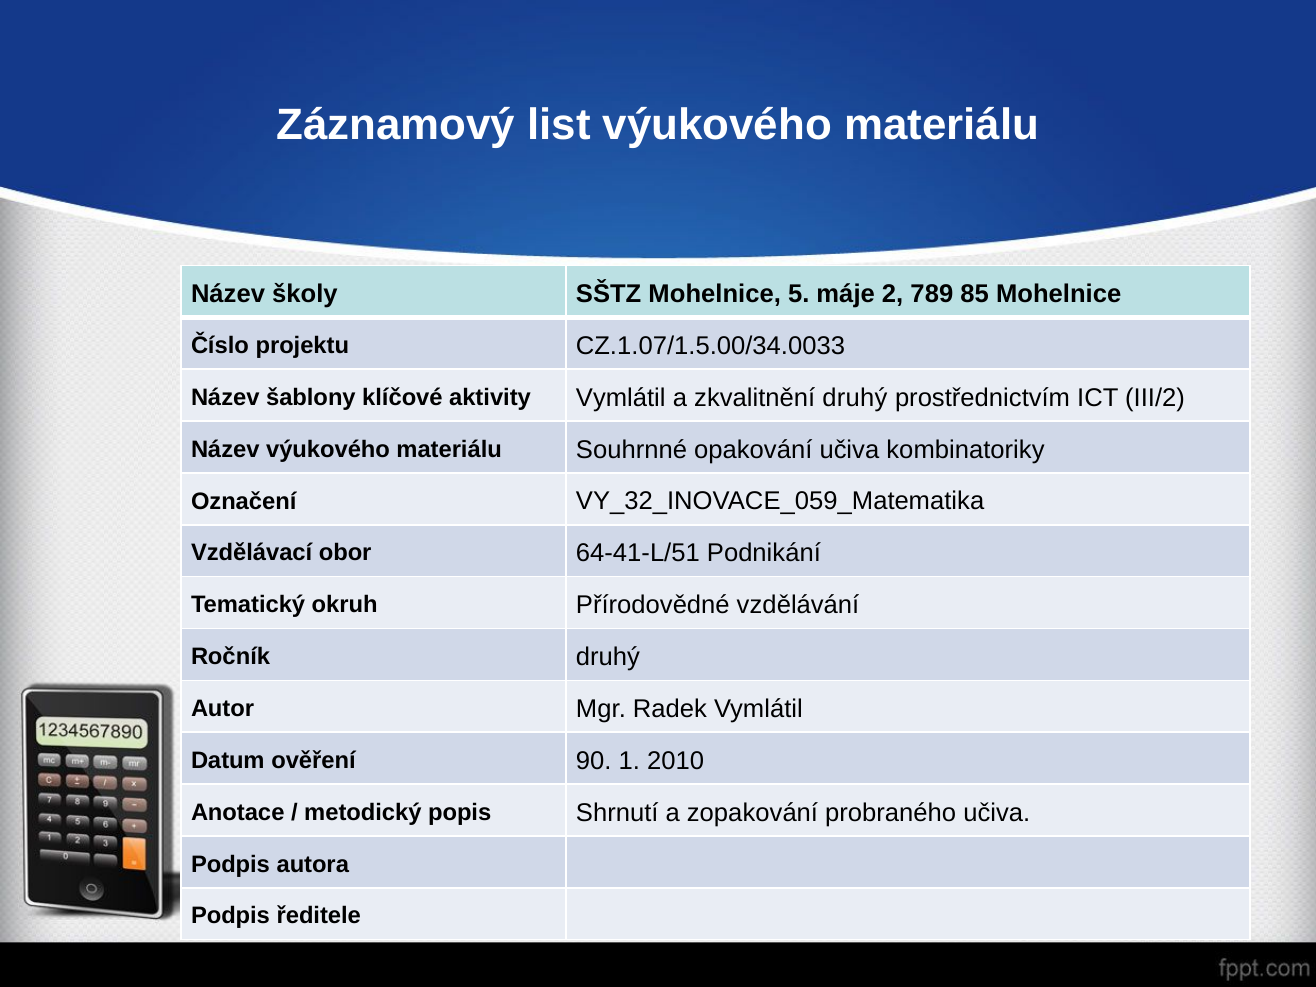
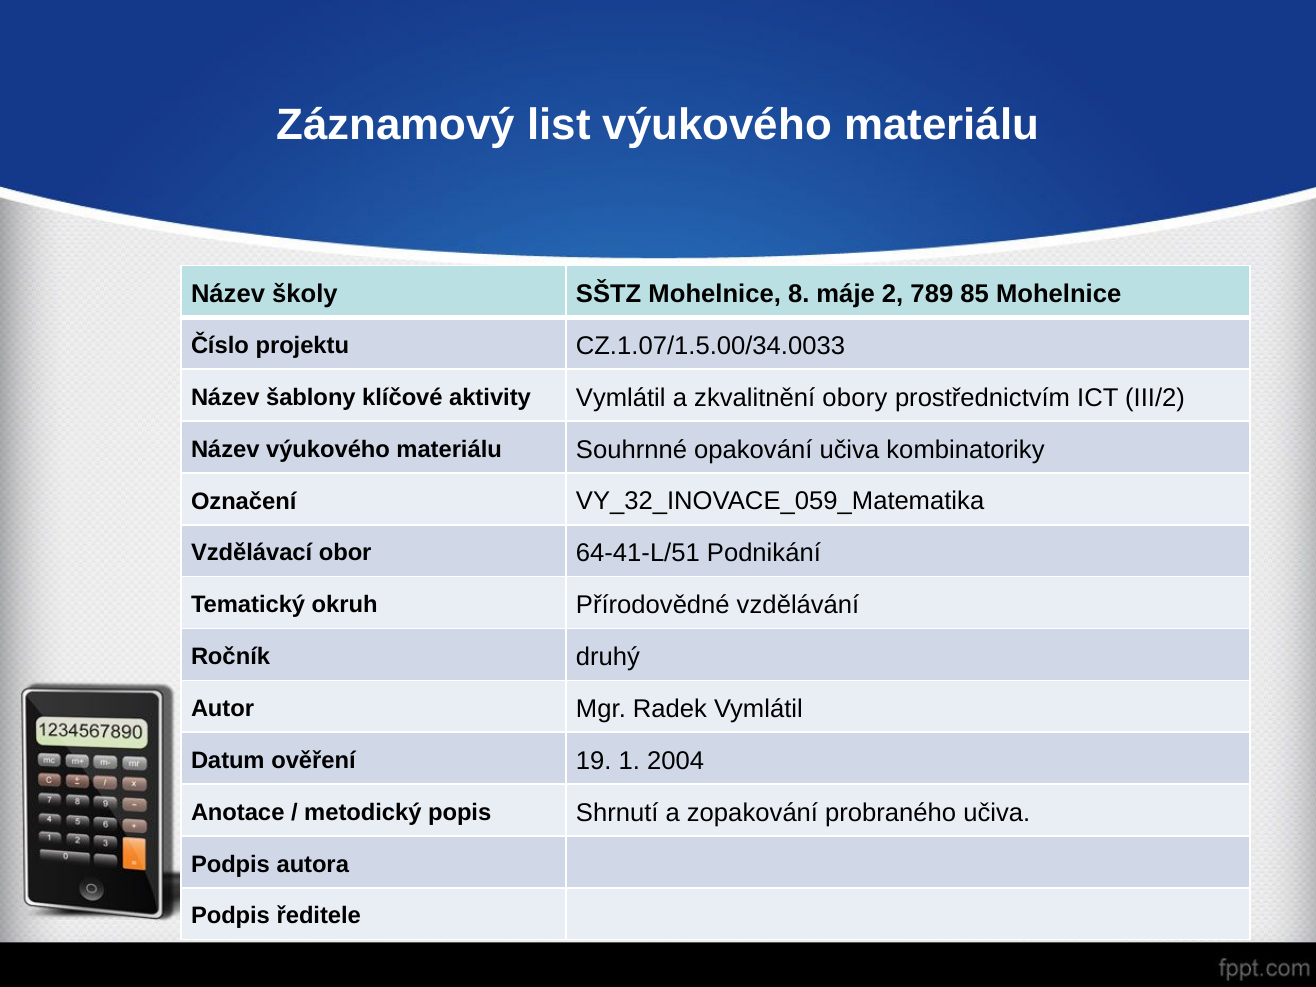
5: 5 -> 8
zkvalitnění druhý: druhý -> obory
90: 90 -> 19
2010: 2010 -> 2004
